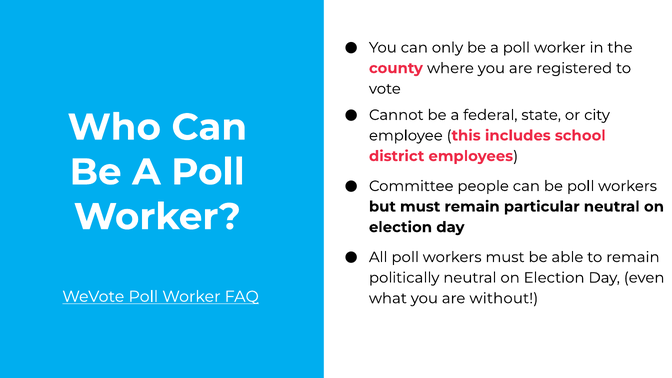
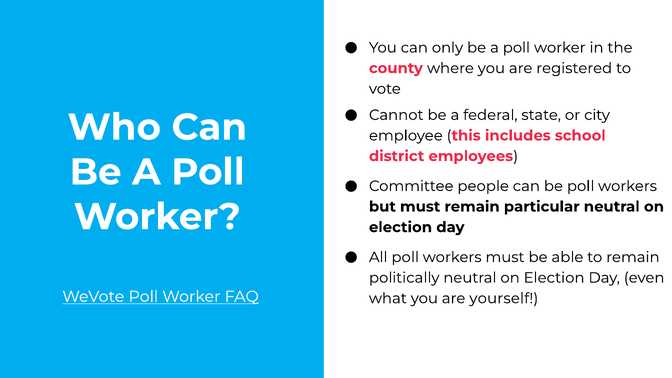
without: without -> yourself
